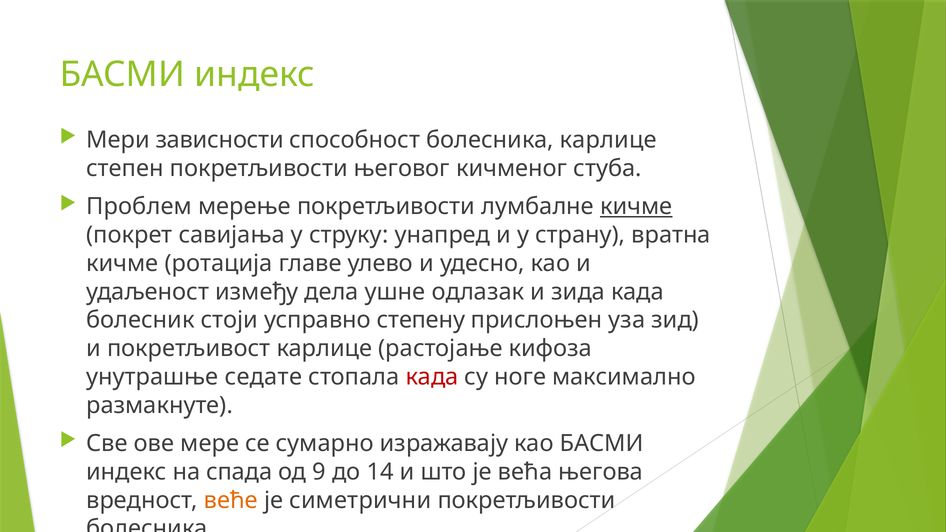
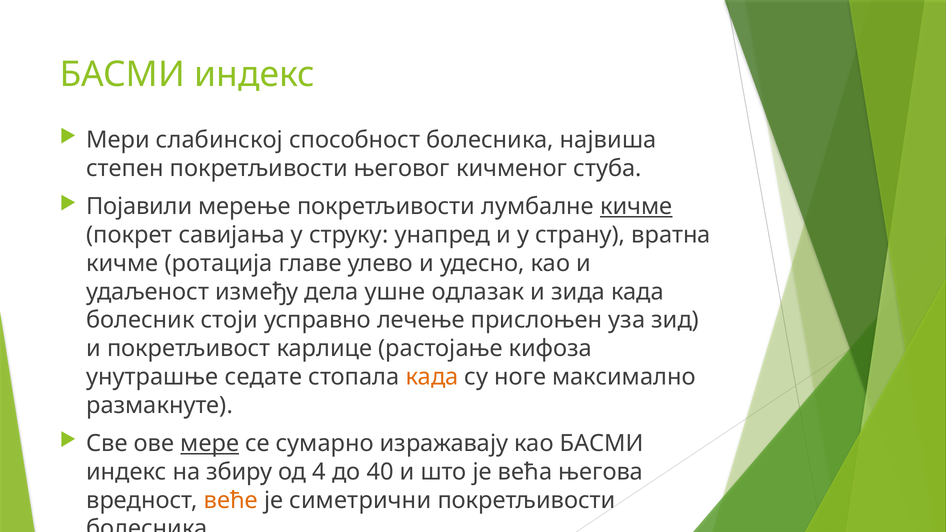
зависности: зависности -> слабинској
болесника карлице: карлице -> највиша
Проблем: Проблем -> Појавили
степену: степену -> лечење
када at (432, 377) colour: red -> orange
мере underline: none -> present
спада: спада -> збиру
9: 9 -> 4
14: 14 -> 40
